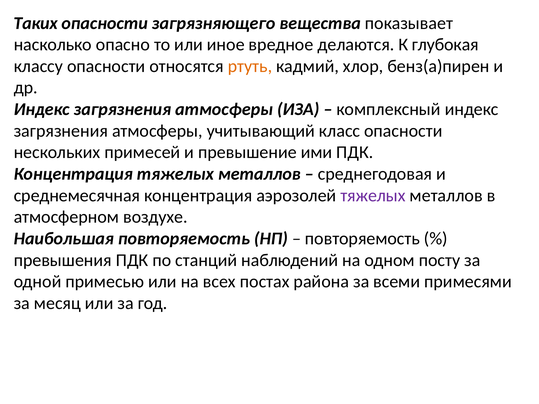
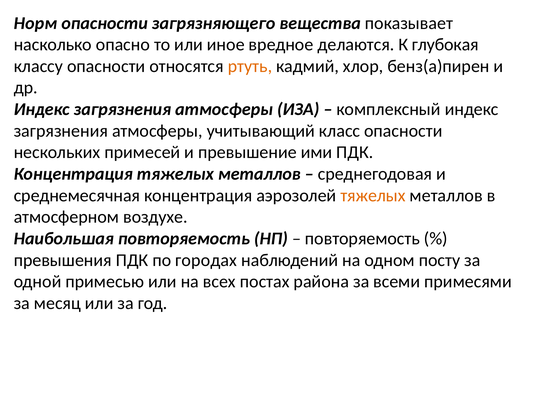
Таких: Таких -> Норм
тяжелых at (373, 196) colour: purple -> orange
станций: станций -> городах
